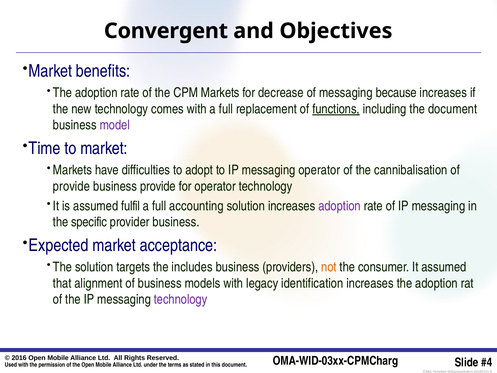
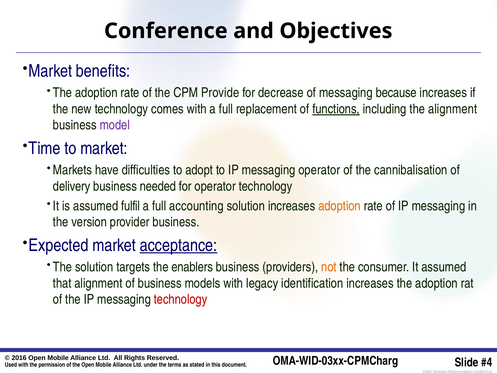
Convergent: Convergent -> Conference
CPM Markets: Markets -> Provide
the document: document -> alignment
provide at (71, 186): provide -> delivery
business provide: provide -> needed
adoption at (340, 206) colour: purple -> orange
specific: specific -> version
acceptance underline: none -> present
includes: includes -> enablers
technology at (181, 299) colour: purple -> red
